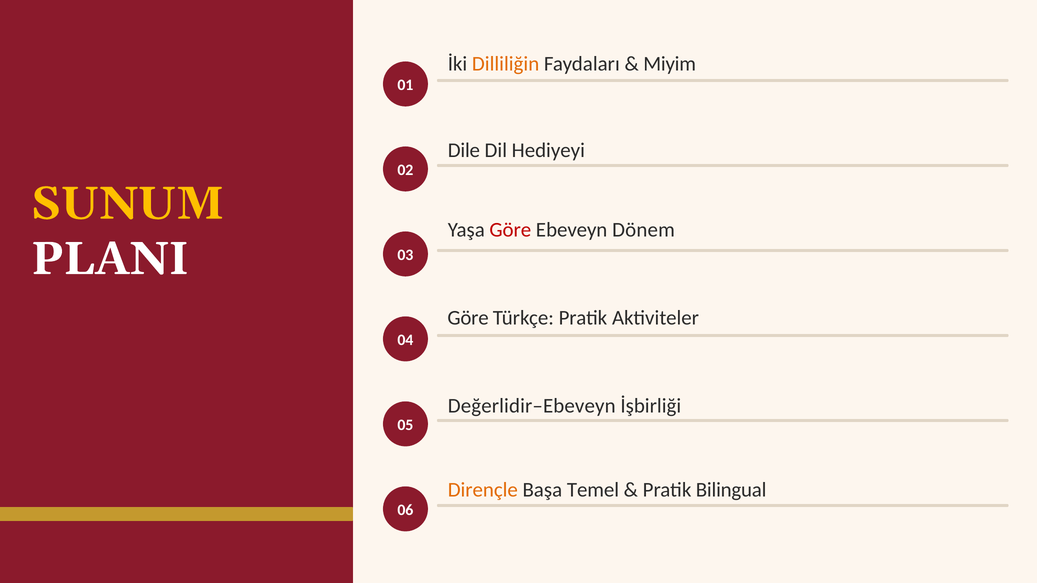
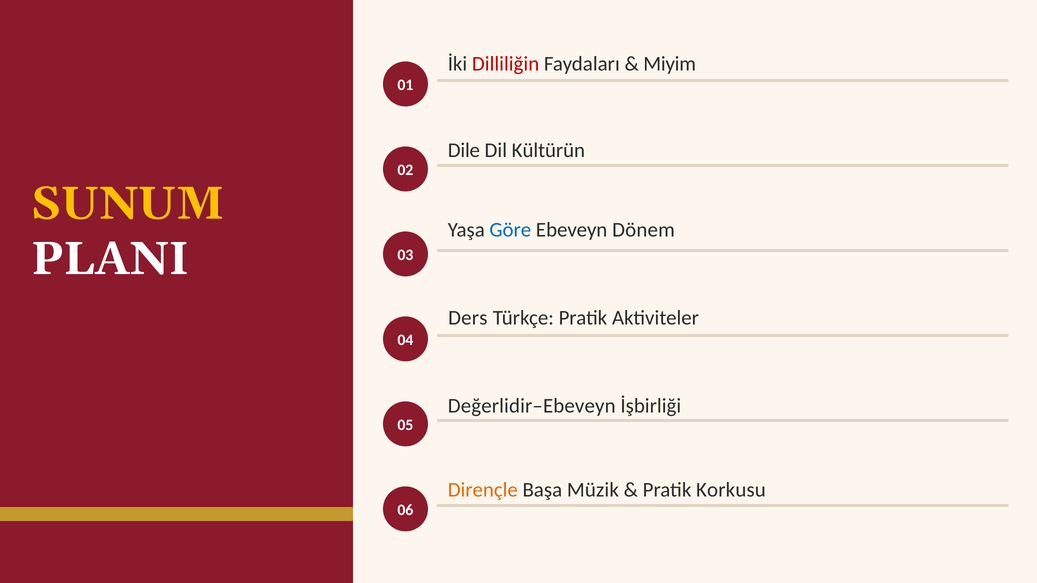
Dilliliğin colour: orange -> red
Hediyeyi: Hediyeyi -> Kültürün
Göre at (510, 230) colour: red -> blue
Göre at (468, 318): Göre -> Ders
Temel: Temel -> Müzik
Bilingual: Bilingual -> Korkusu
